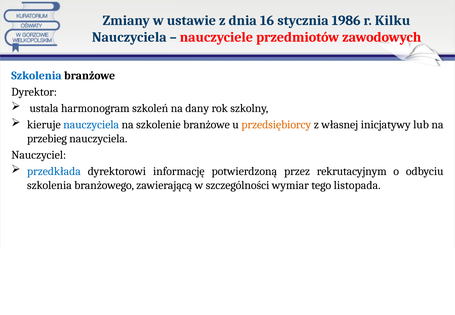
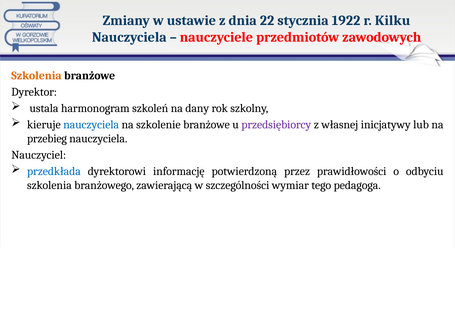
16: 16 -> 22
1986: 1986 -> 1922
Szkolenia at (36, 76) colour: blue -> orange
przedsiębiorcy colour: orange -> purple
rekrutacyjnym: rekrutacyjnym -> prawidłowości
listopada: listopada -> pedagoga
